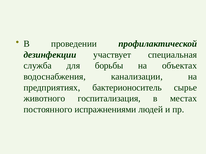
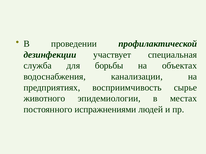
бактерионоситель: бактерионоситель -> восприимчивость
госпитализация: госпитализация -> эпидемиологии
